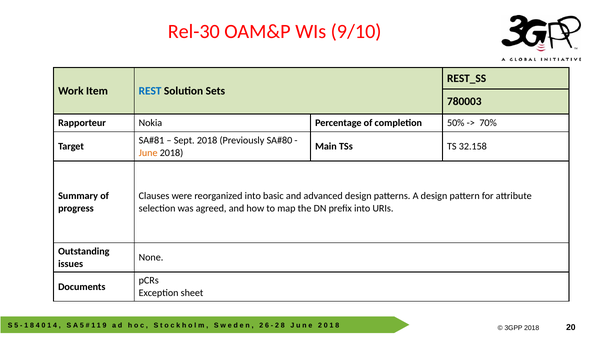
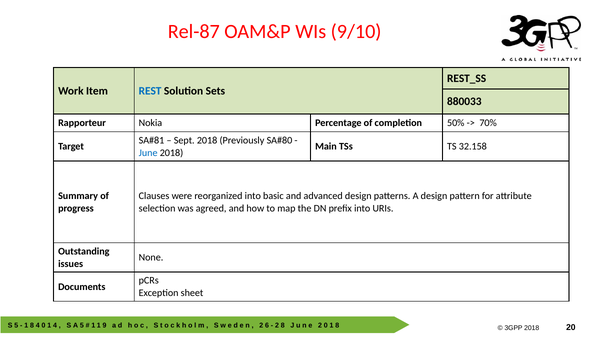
Rel-30: Rel-30 -> Rel-87
780003: 780003 -> 880033
June colour: orange -> blue
